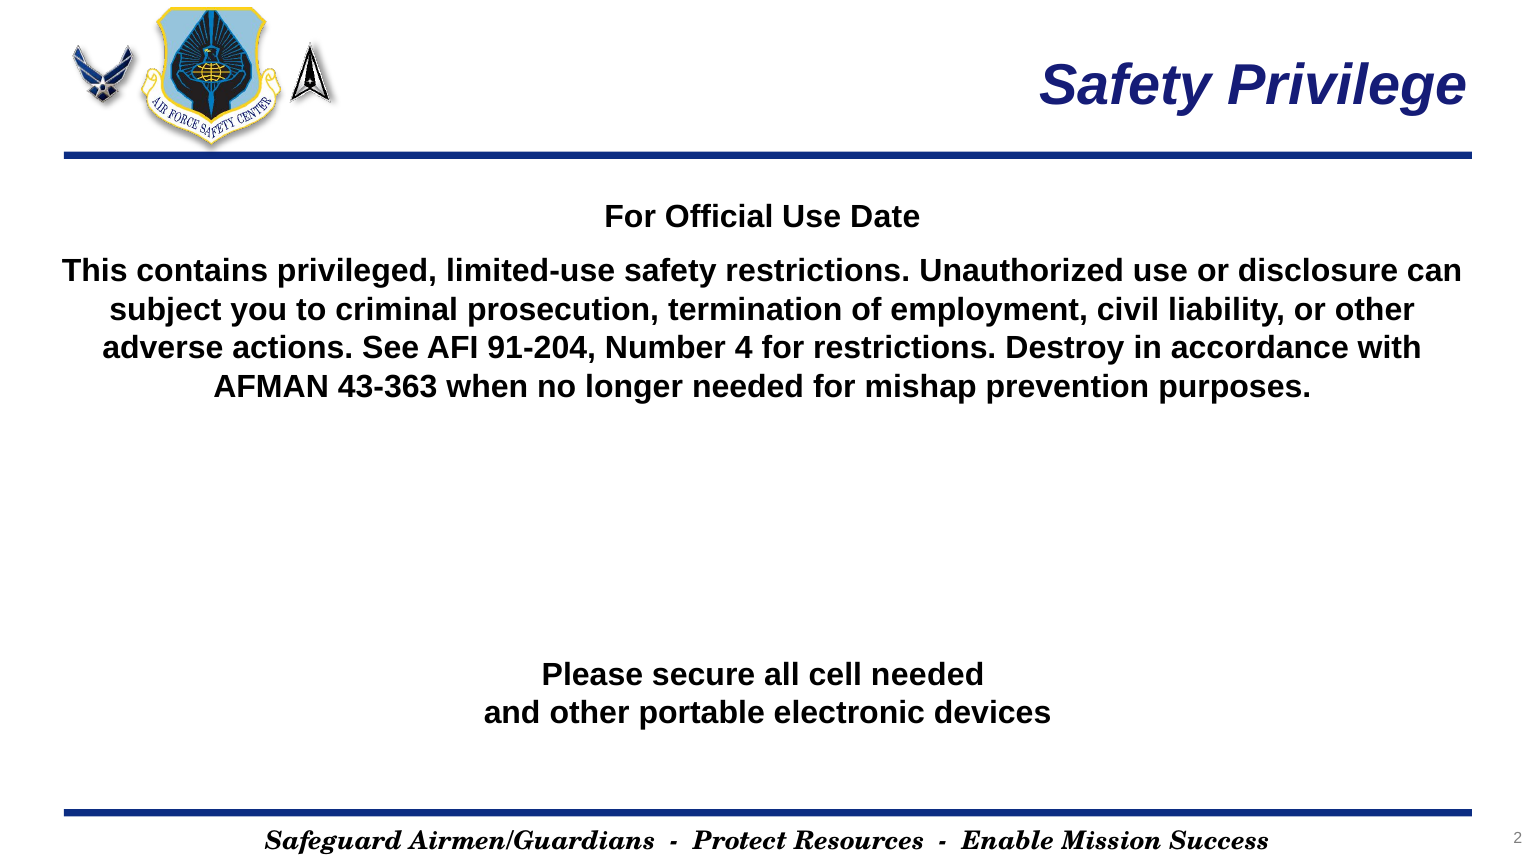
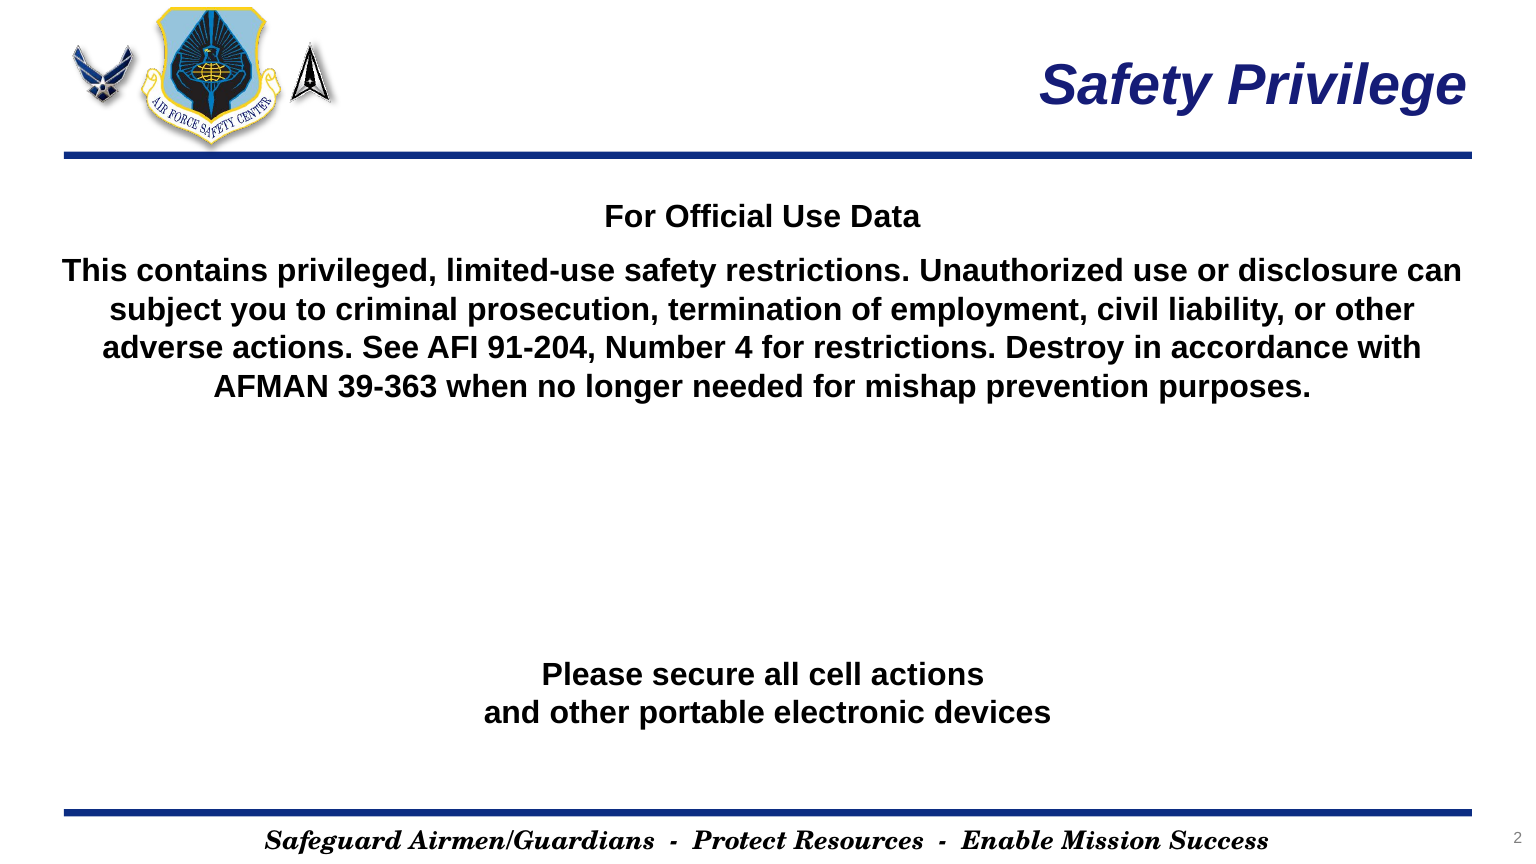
Date: Date -> Data
43-363: 43-363 -> 39-363
cell needed: needed -> actions
